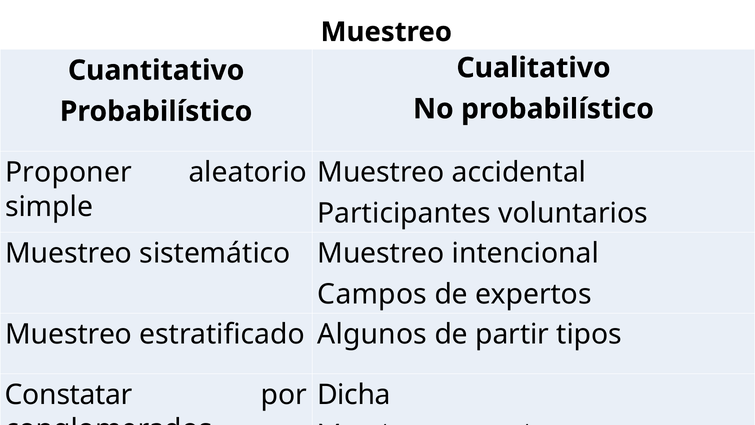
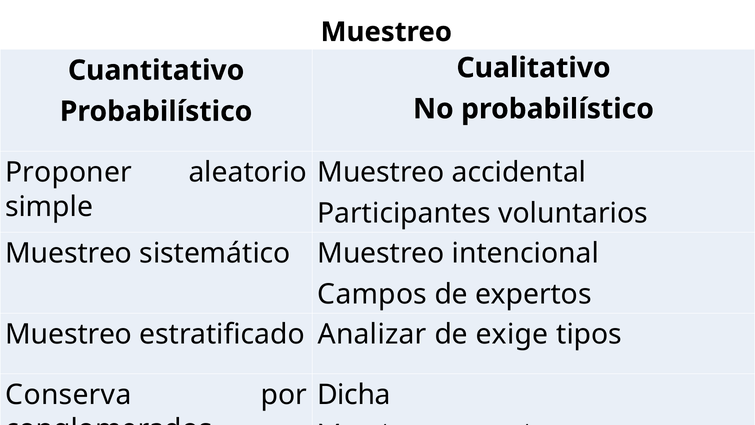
Algunos: Algunos -> Analizar
partir: partir -> exige
Constatar: Constatar -> Conserva
